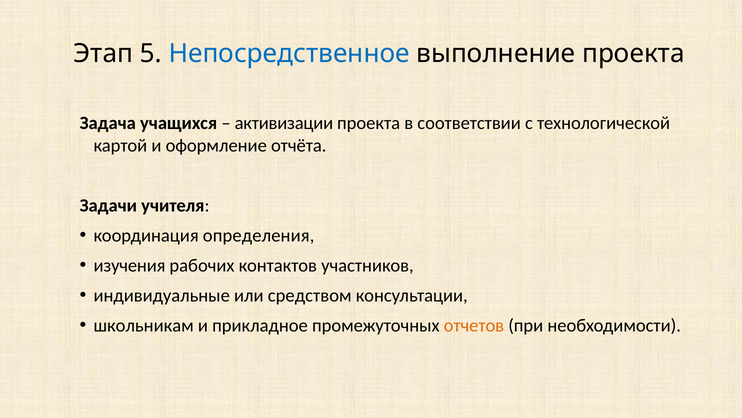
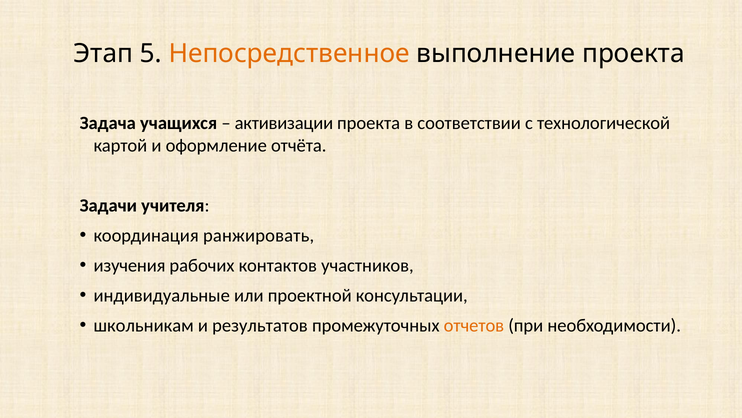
Непосредственное colour: blue -> orange
определения: определения -> ранжировать
средством: средством -> проектной
прикладное: прикладное -> результатов
